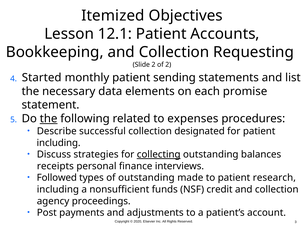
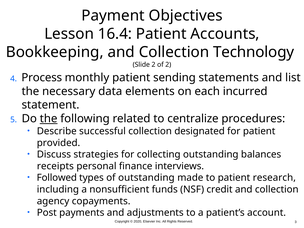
Itemized: Itemized -> Payment
12.1: 12.1 -> 16.4
Requesting: Requesting -> Technology
Started: Started -> Process
promise: promise -> incurred
expenses: expenses -> centralize
including at (59, 143): including -> provided
collecting underline: present -> none
proceedings: proceedings -> copayments
